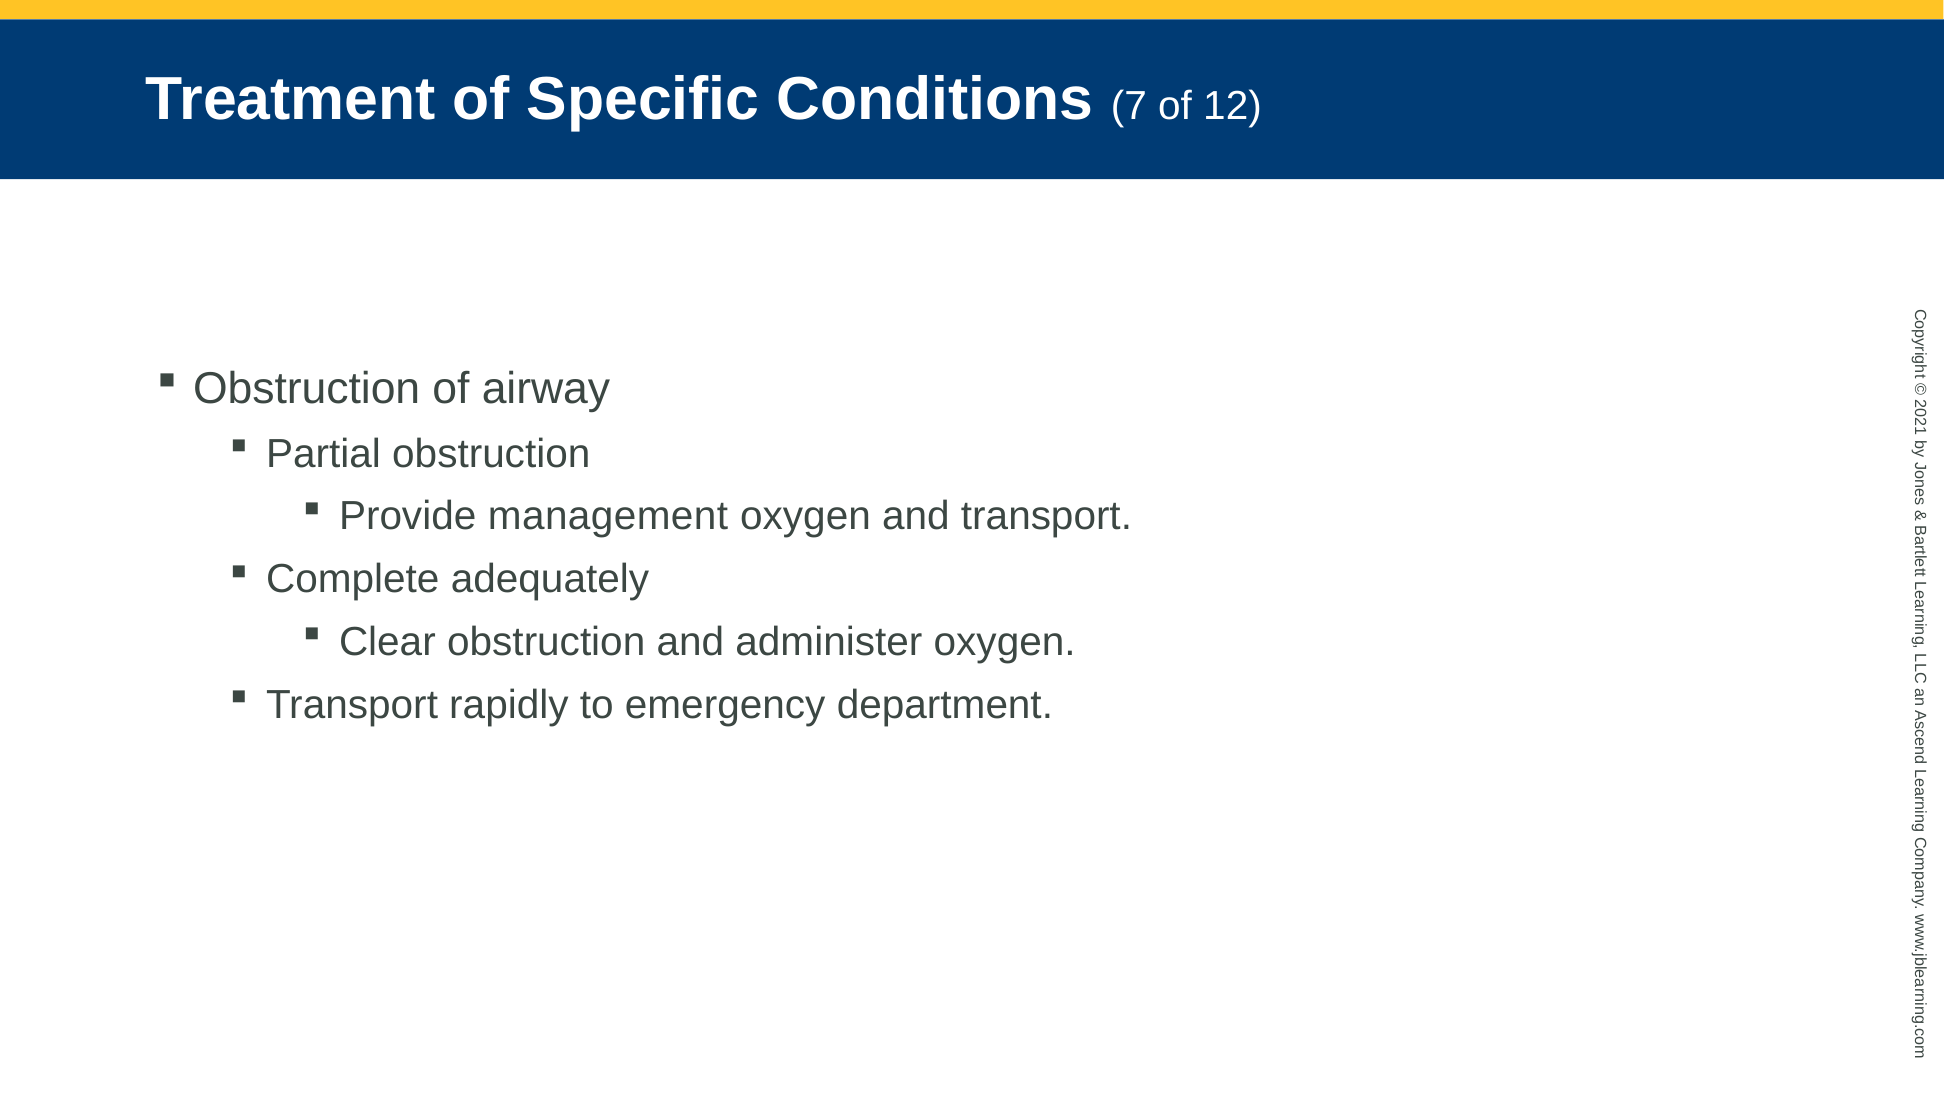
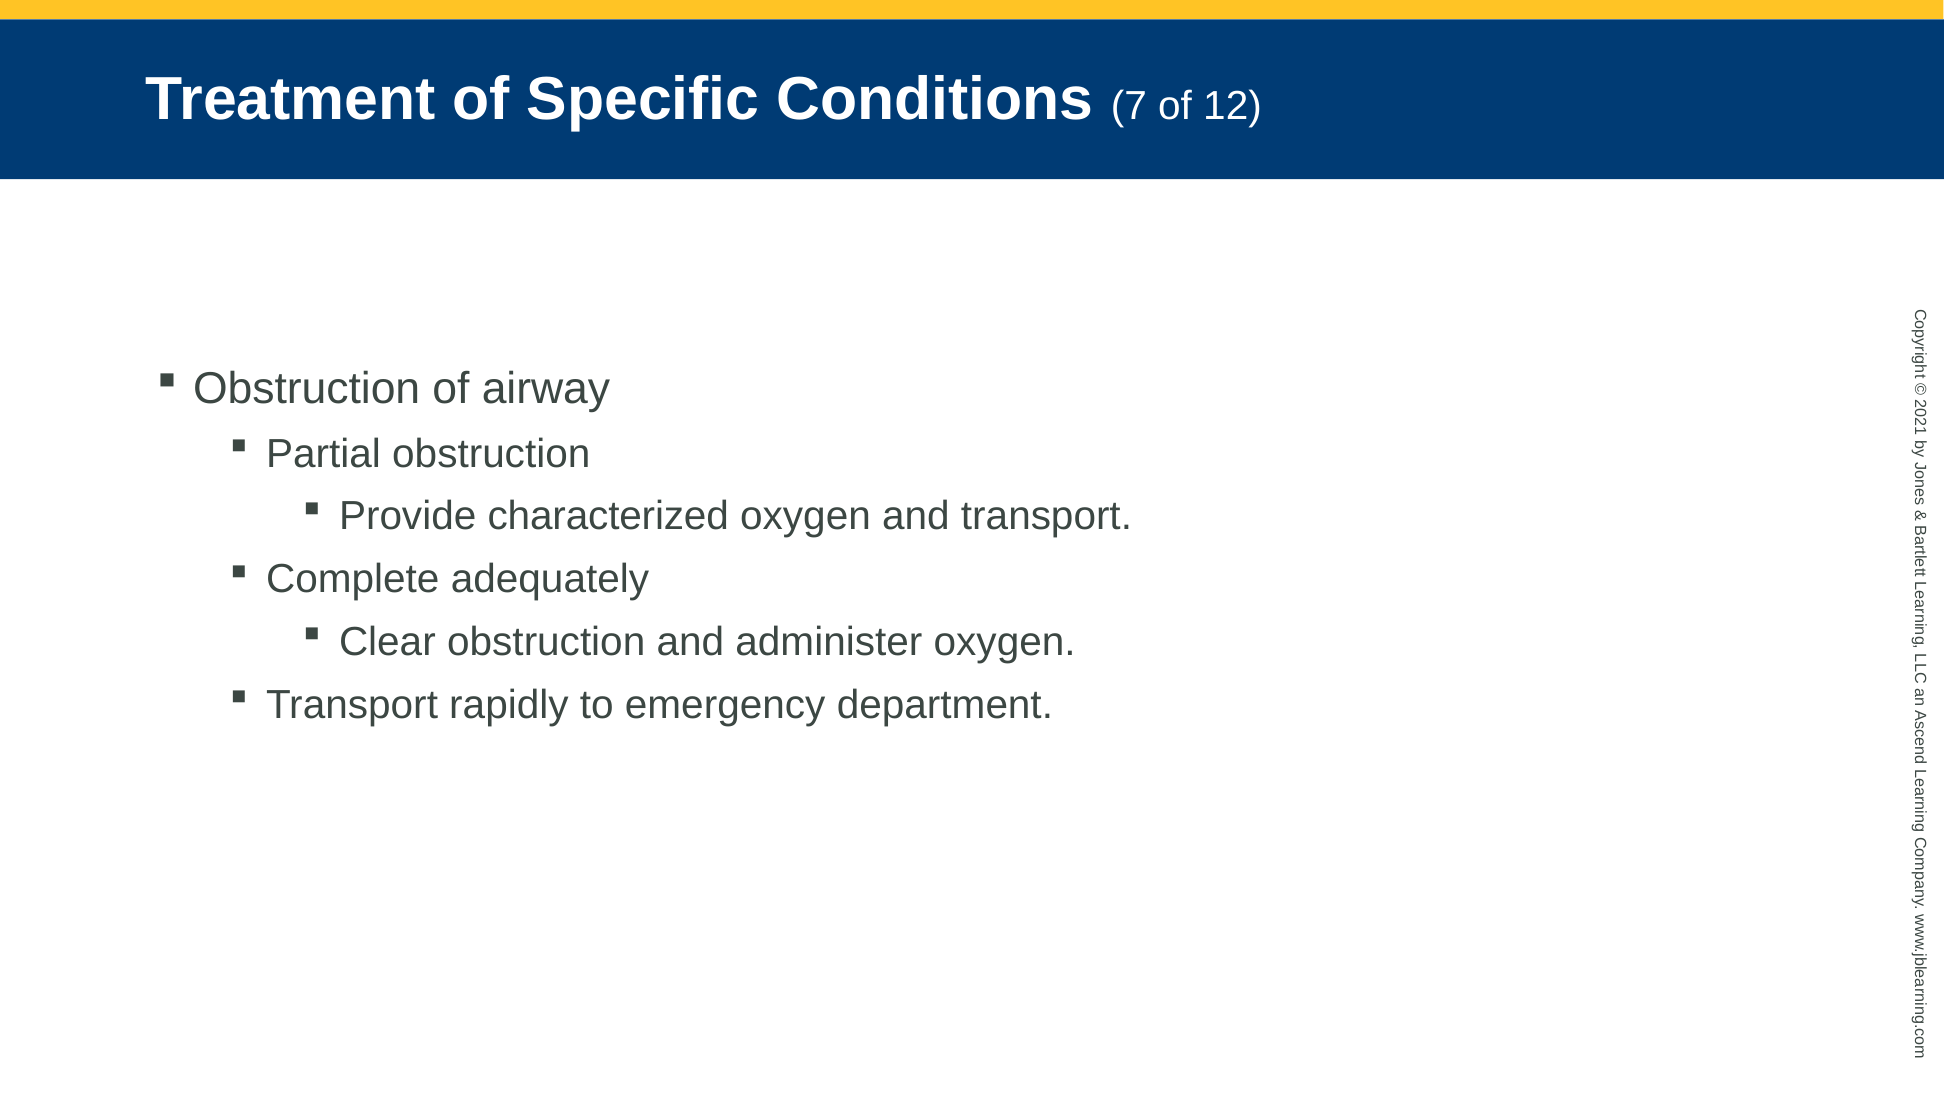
management: management -> characterized
